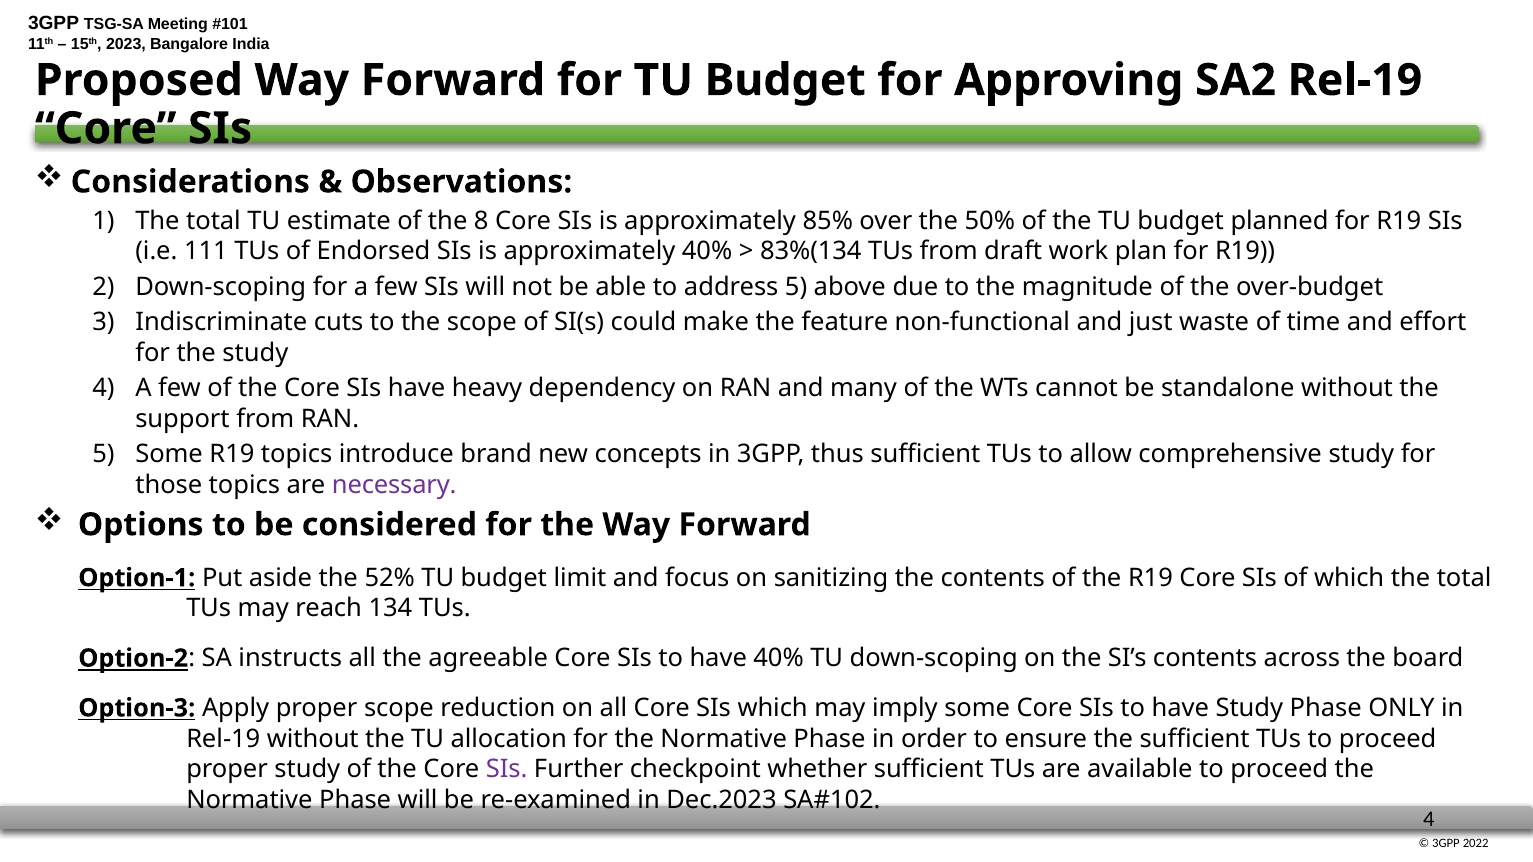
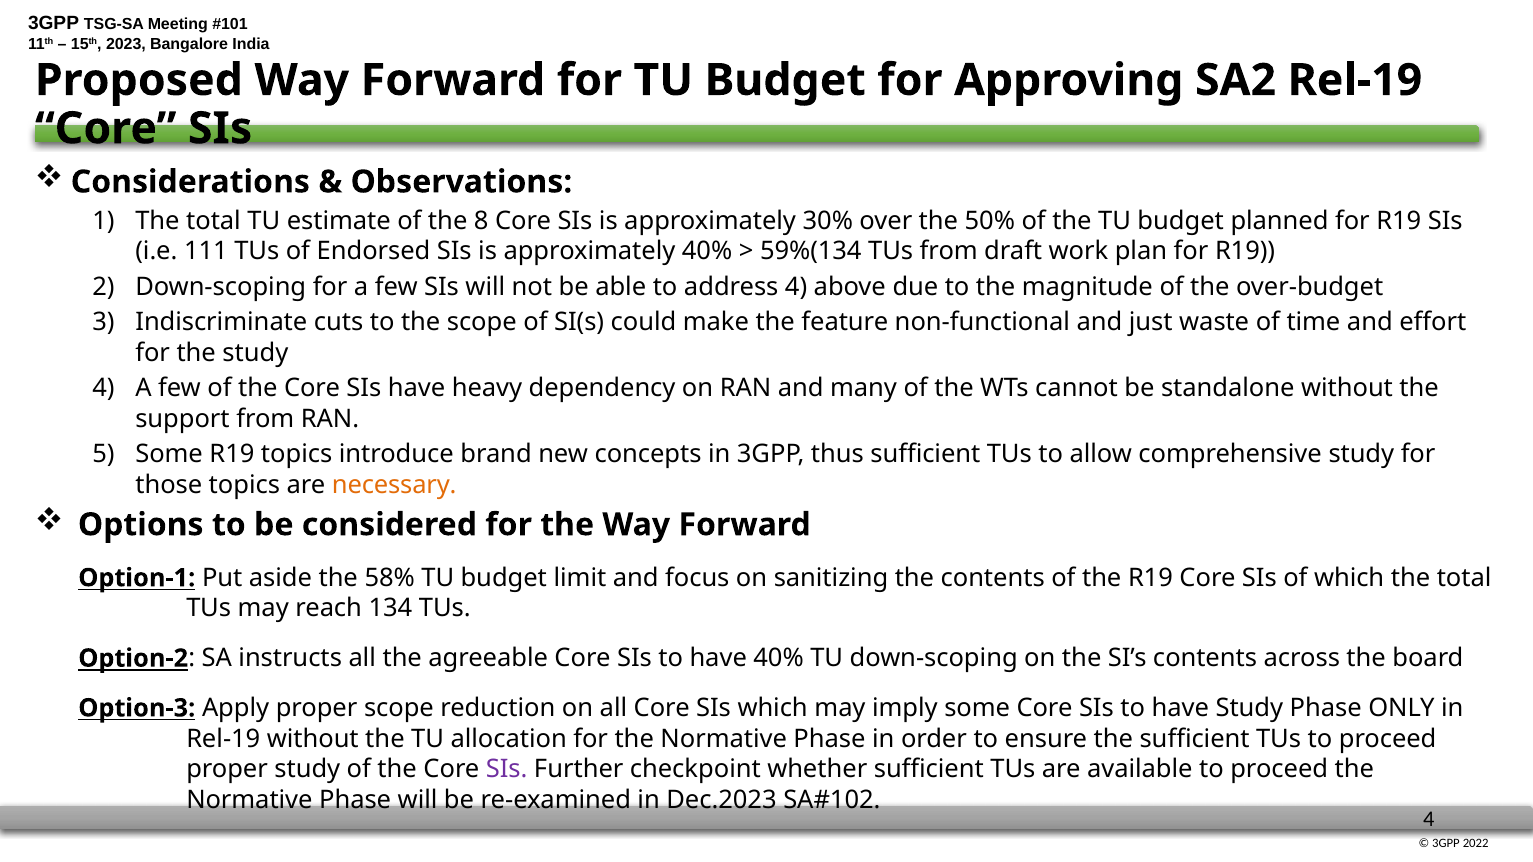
85%: 85% -> 30%
83%(134: 83%(134 -> 59%(134
address 5: 5 -> 4
necessary colour: purple -> orange
52%: 52% -> 58%
